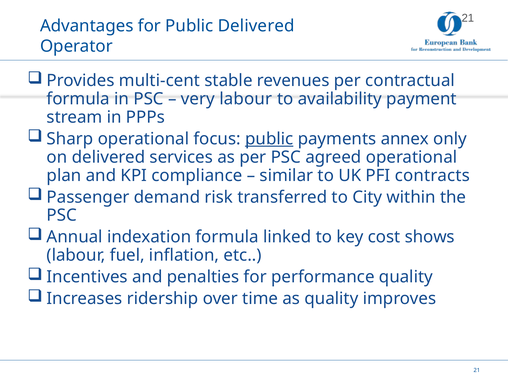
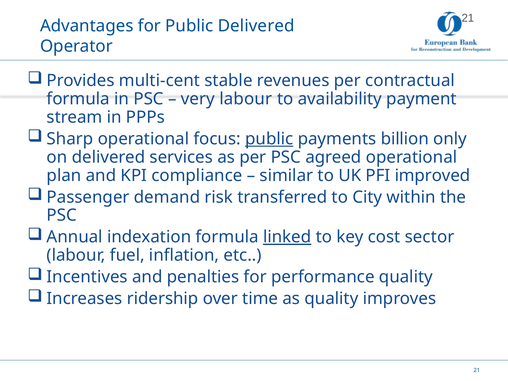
annex: annex -> billion
contracts: contracts -> improved
linked underline: none -> present
shows: shows -> sector
